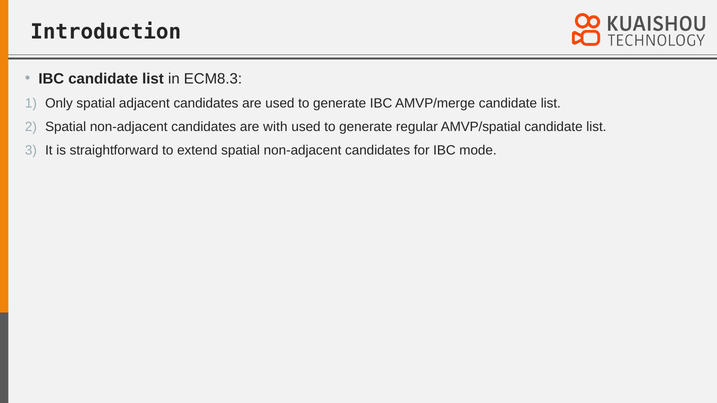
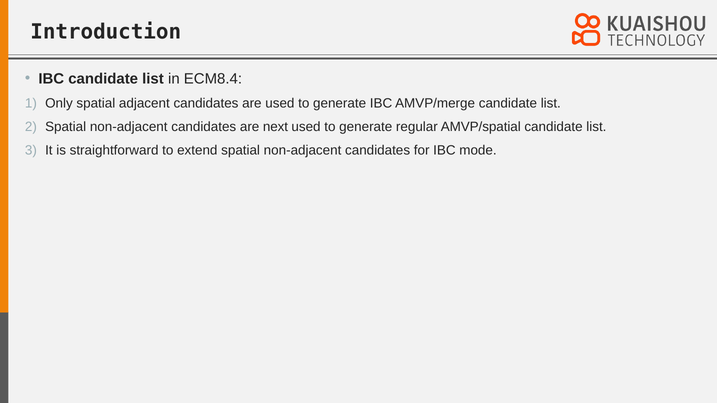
ECM8.3: ECM8.3 -> ECM8.4
with: with -> next
